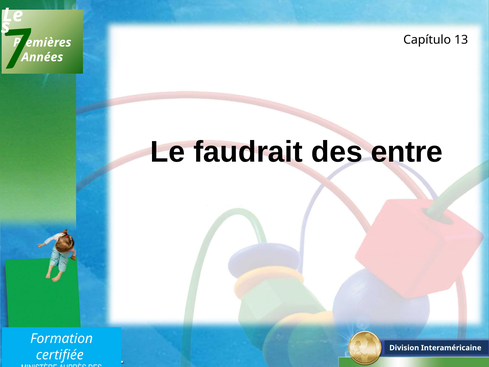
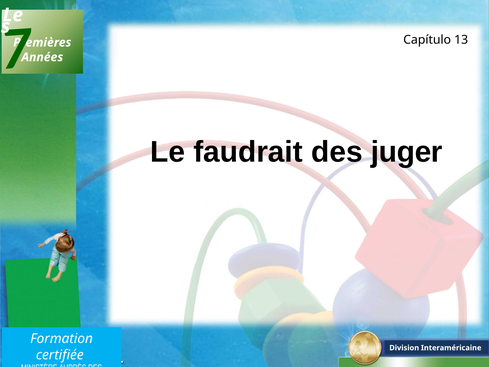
entre: entre -> juger
